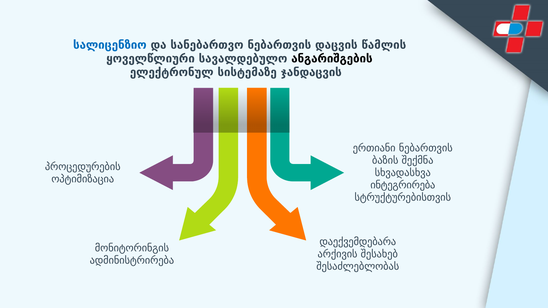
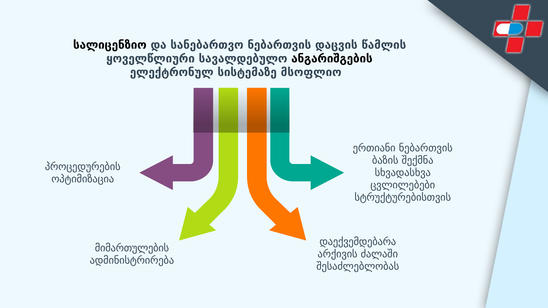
სალიცენზიო colour: blue -> black
ჯანდაცვის: ჯანდაცვის -> მსოფლიო
ინტეგრირება: ინტეგრირება -> ცვლილებები
მონიტორინგის: მონიტორინგის -> მიმართულების
შესახებ: შესახებ -> ძალაში
